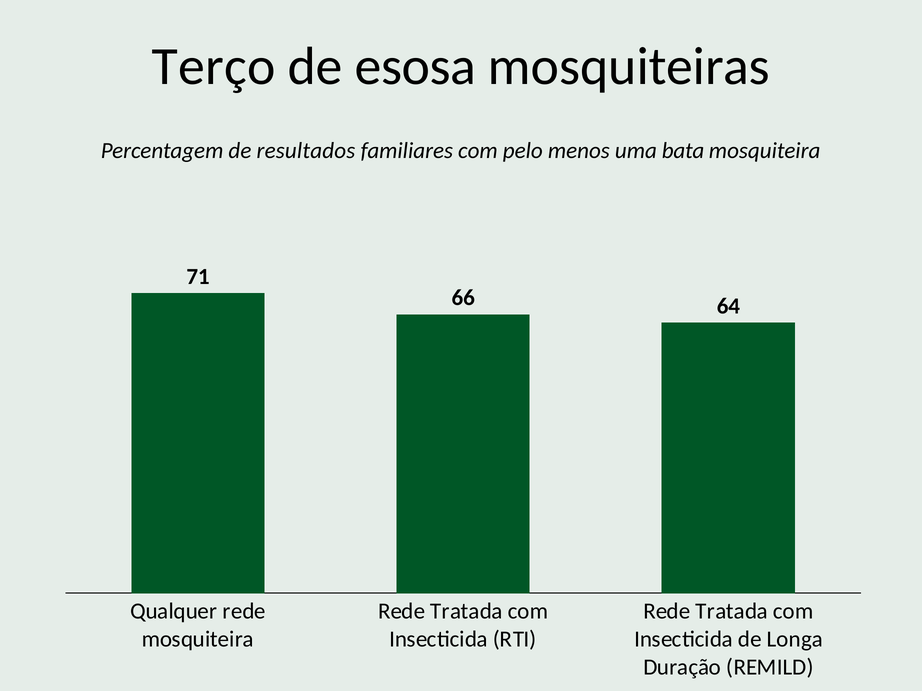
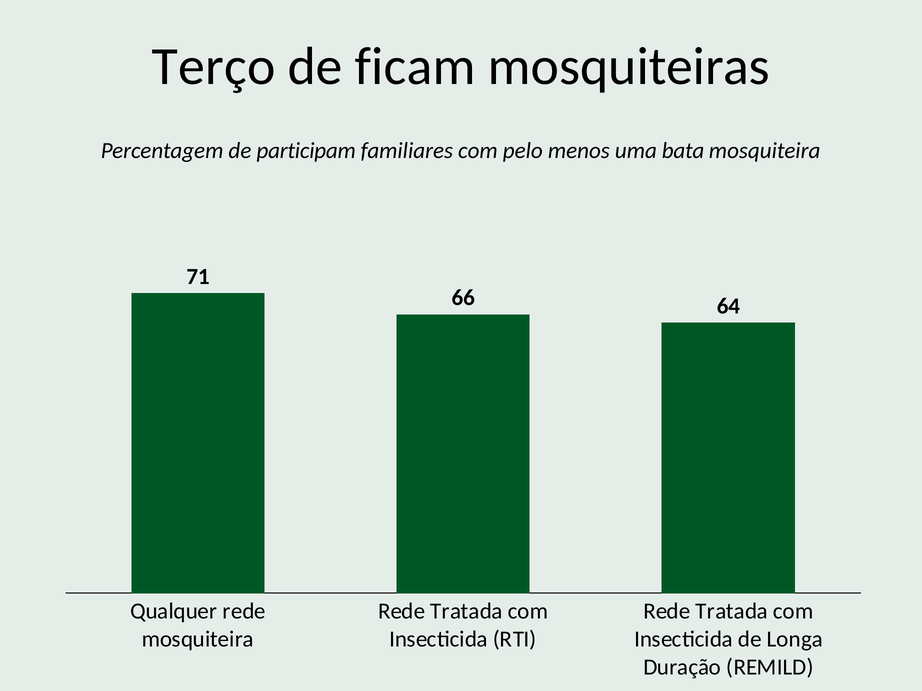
esosa: esosa -> ficam
resultados: resultados -> participam
